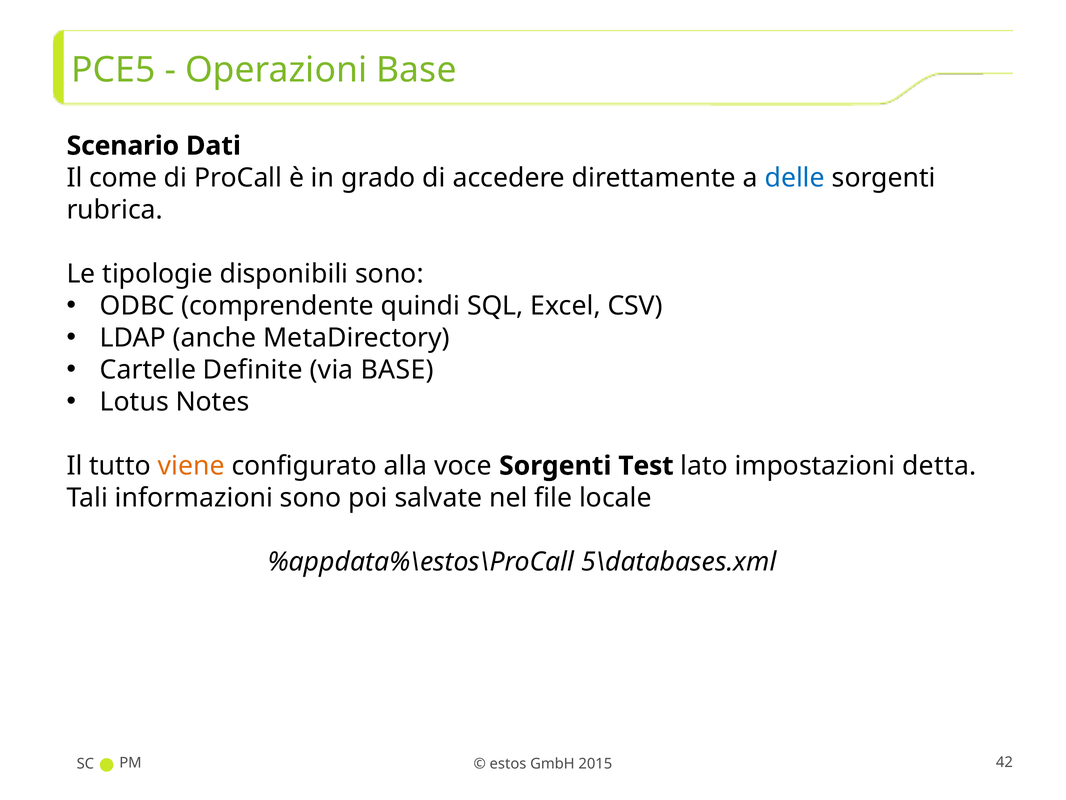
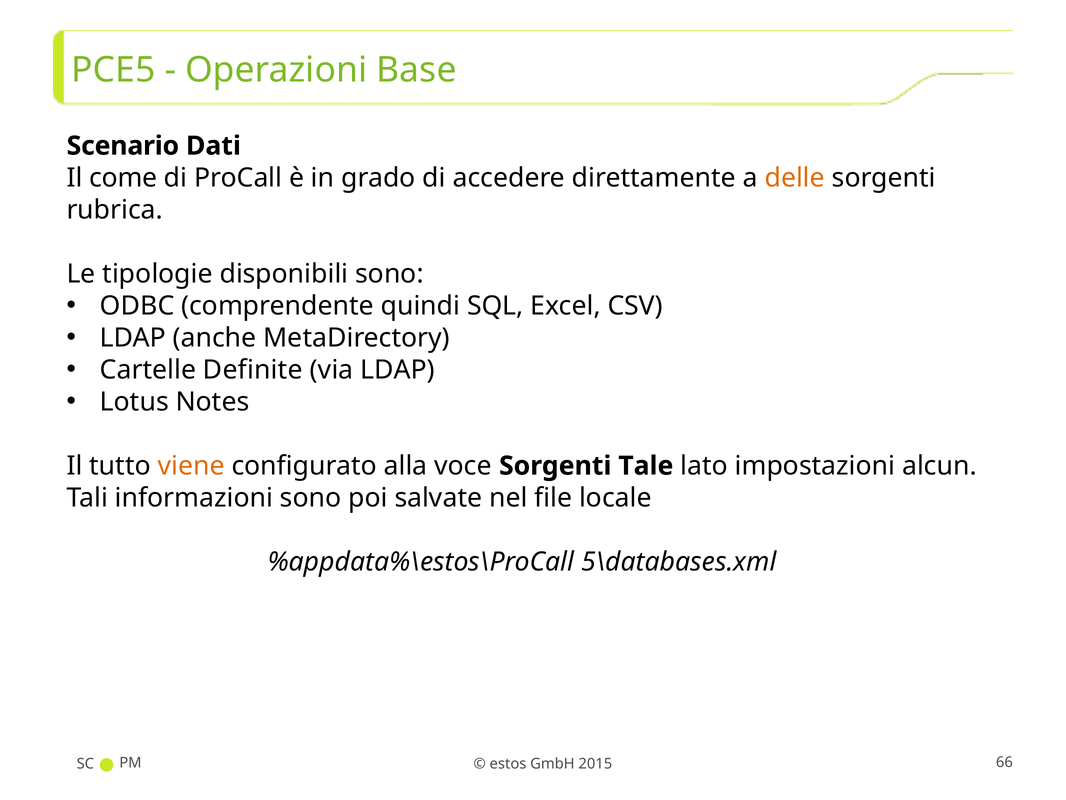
delle colour: blue -> orange
via BASE: BASE -> LDAP
Test: Test -> Tale
detta: detta -> alcun
42: 42 -> 66
